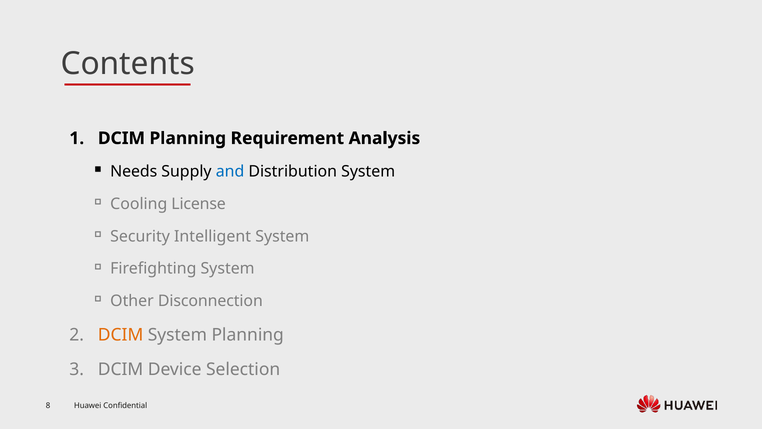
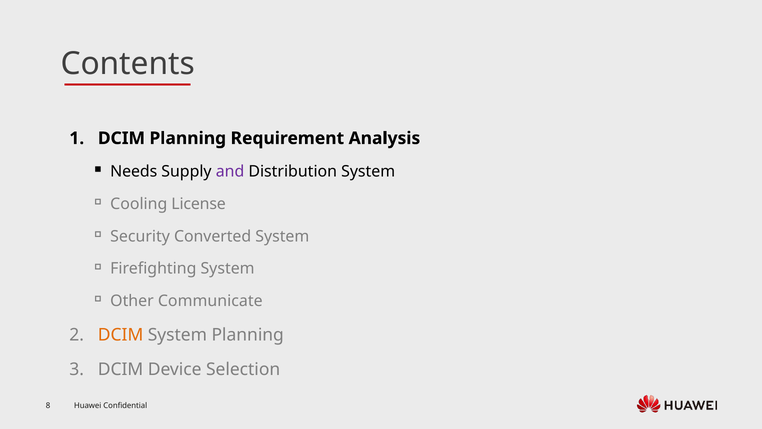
and colour: blue -> purple
Intelligent: Intelligent -> Converted
Disconnection: Disconnection -> Communicate
